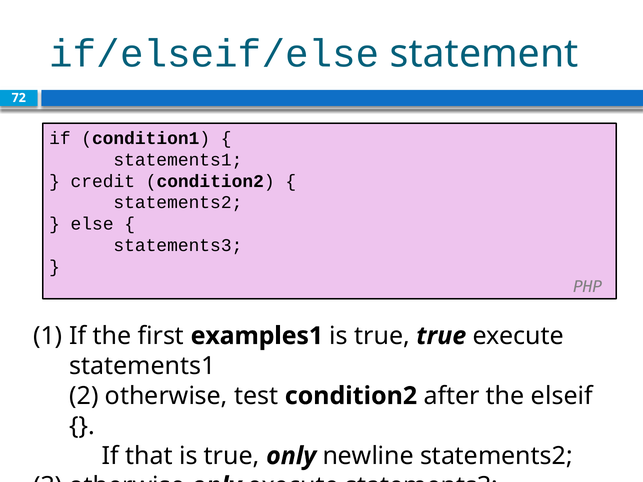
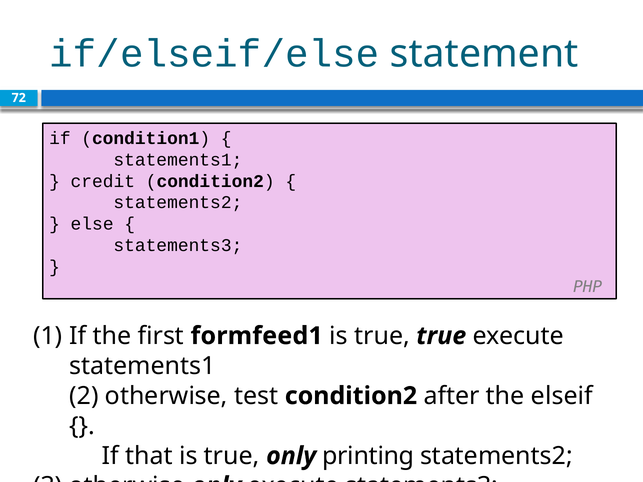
examples1: examples1 -> formfeed1
newline: newline -> printing
